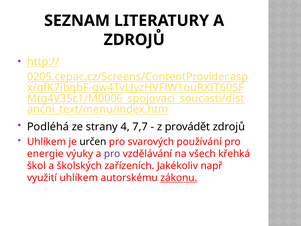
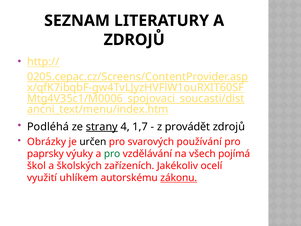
strany underline: none -> present
7,7: 7,7 -> 1,7
Uhlíkem at (47, 142): Uhlíkem -> Obrázky
energie: energie -> paprsky
pro at (112, 154) colour: purple -> green
křehká: křehká -> pojímá
např: např -> ocelí
